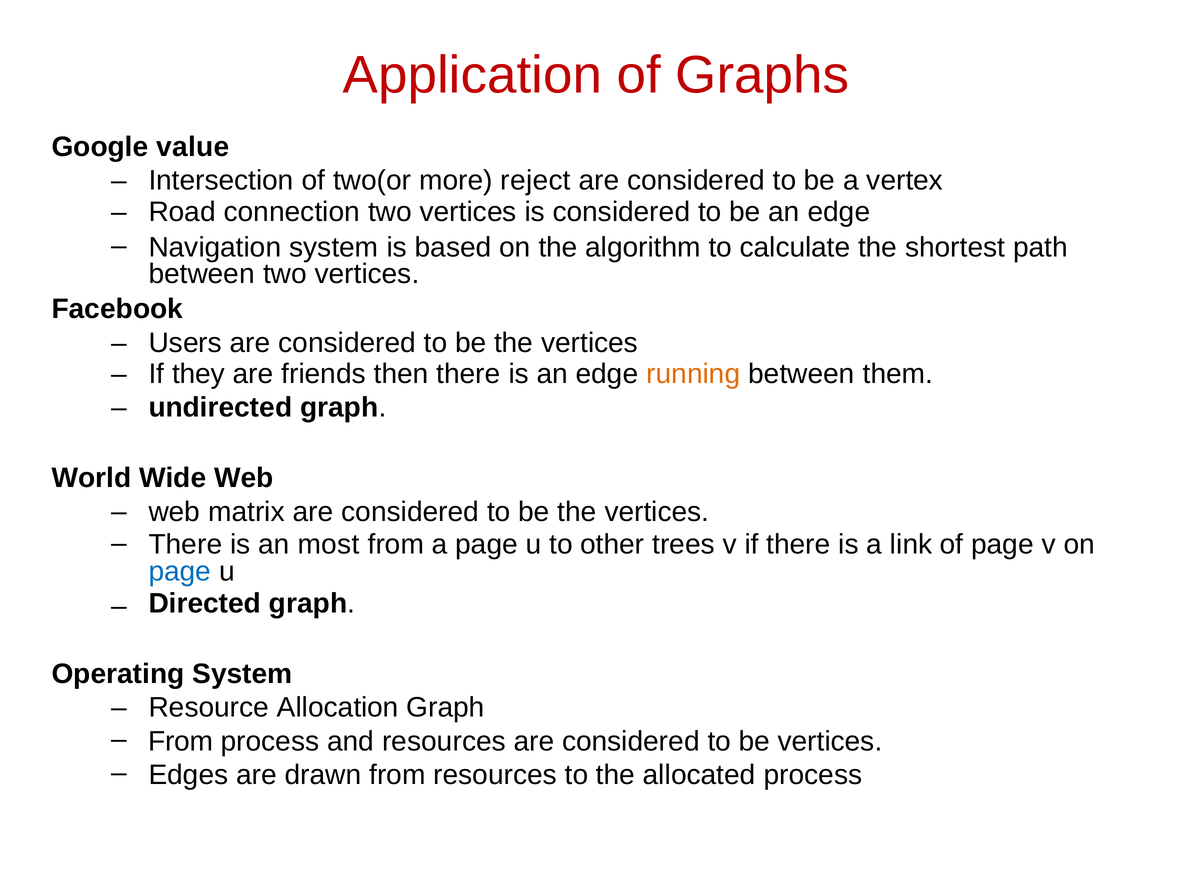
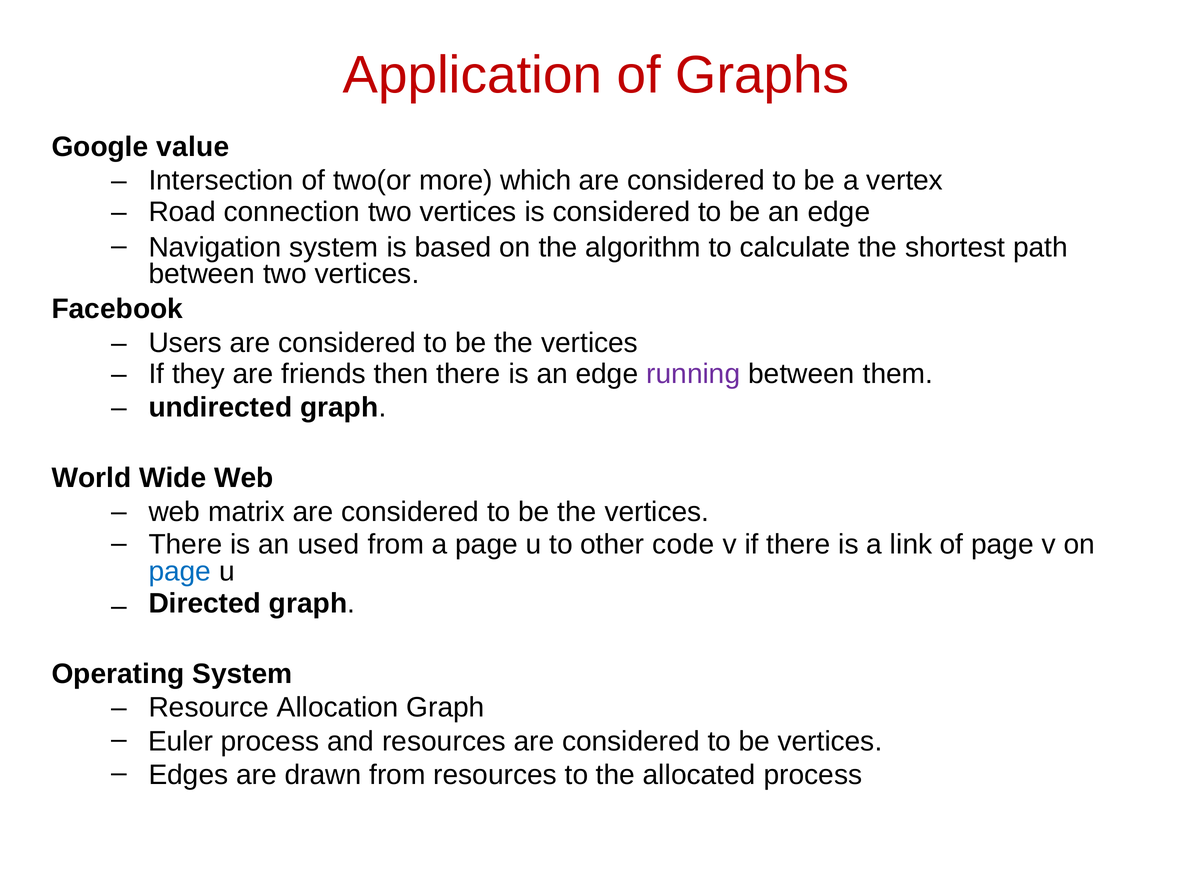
reject: reject -> which
running colour: orange -> purple
most: most -> used
trees: trees -> code
From at (181, 741): From -> Euler
